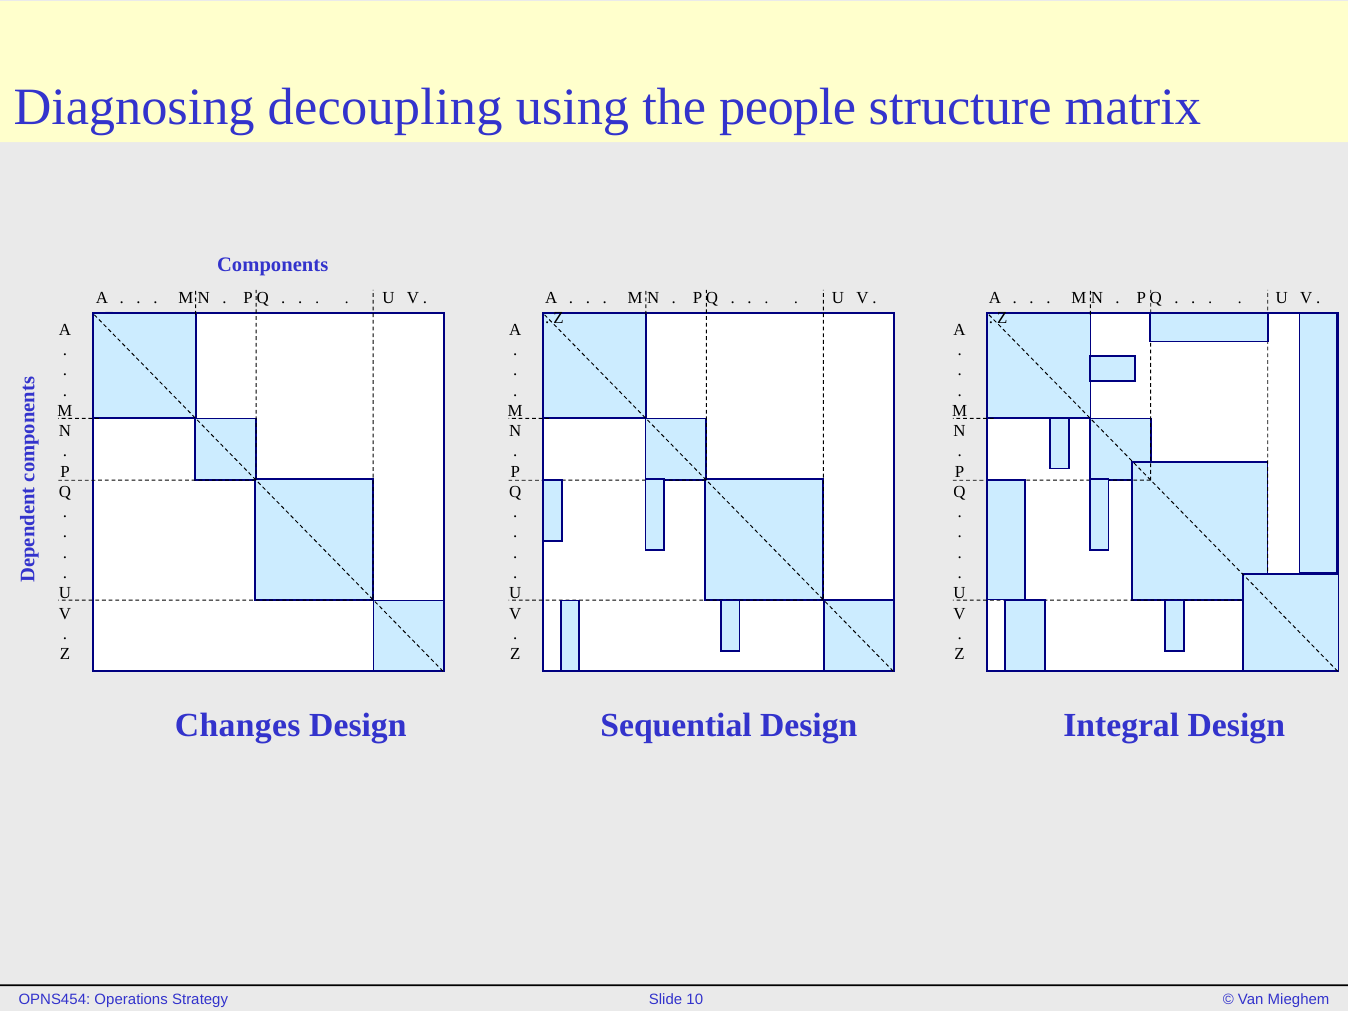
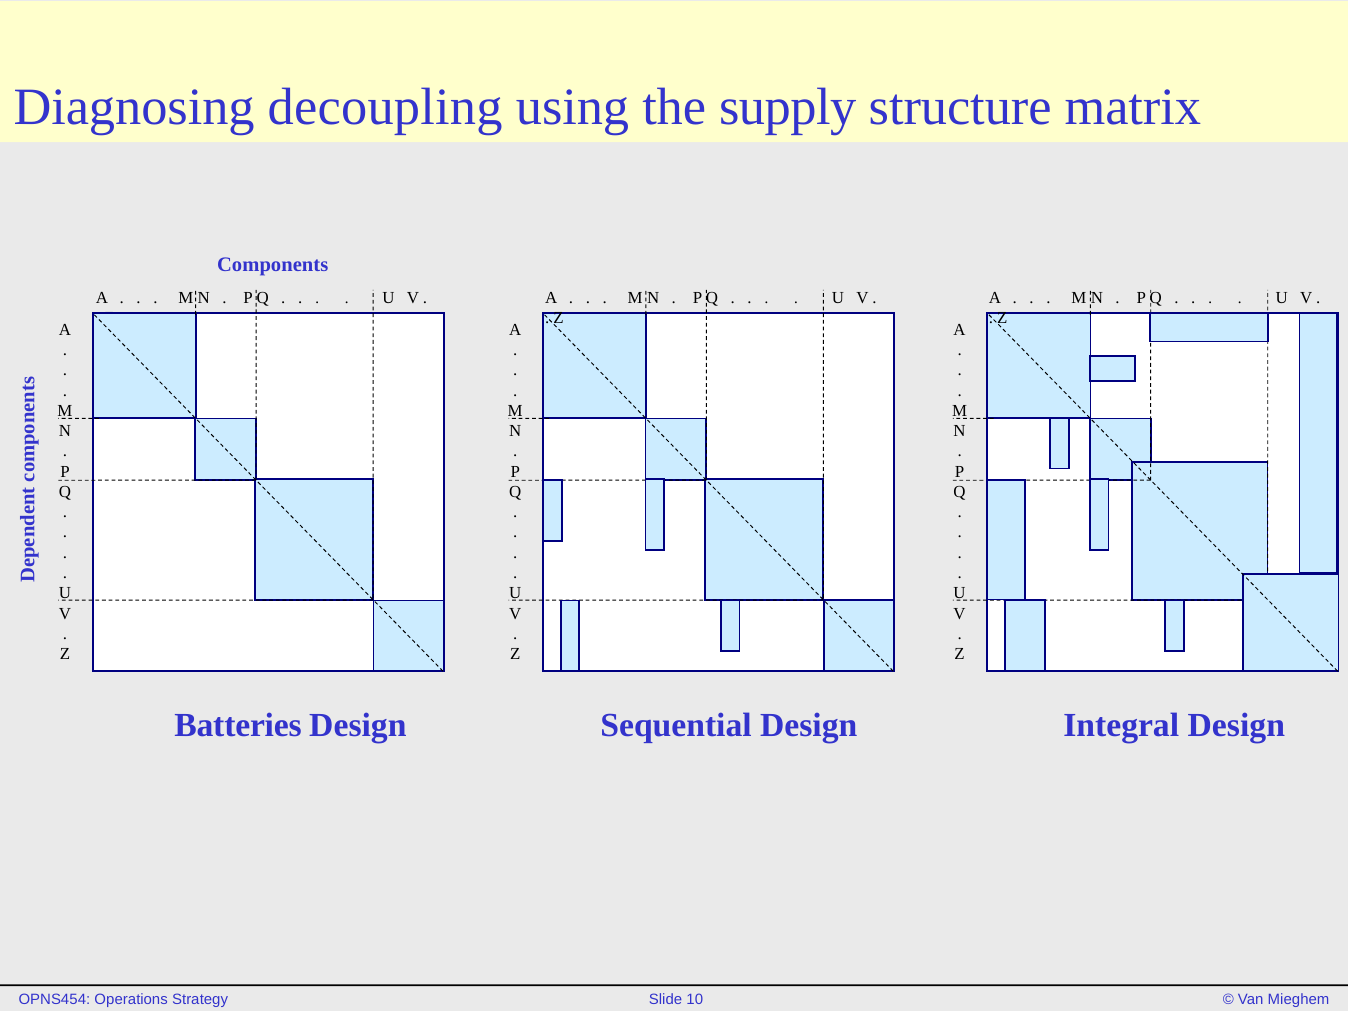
people: people -> supply
Changes: Changes -> Batteries
